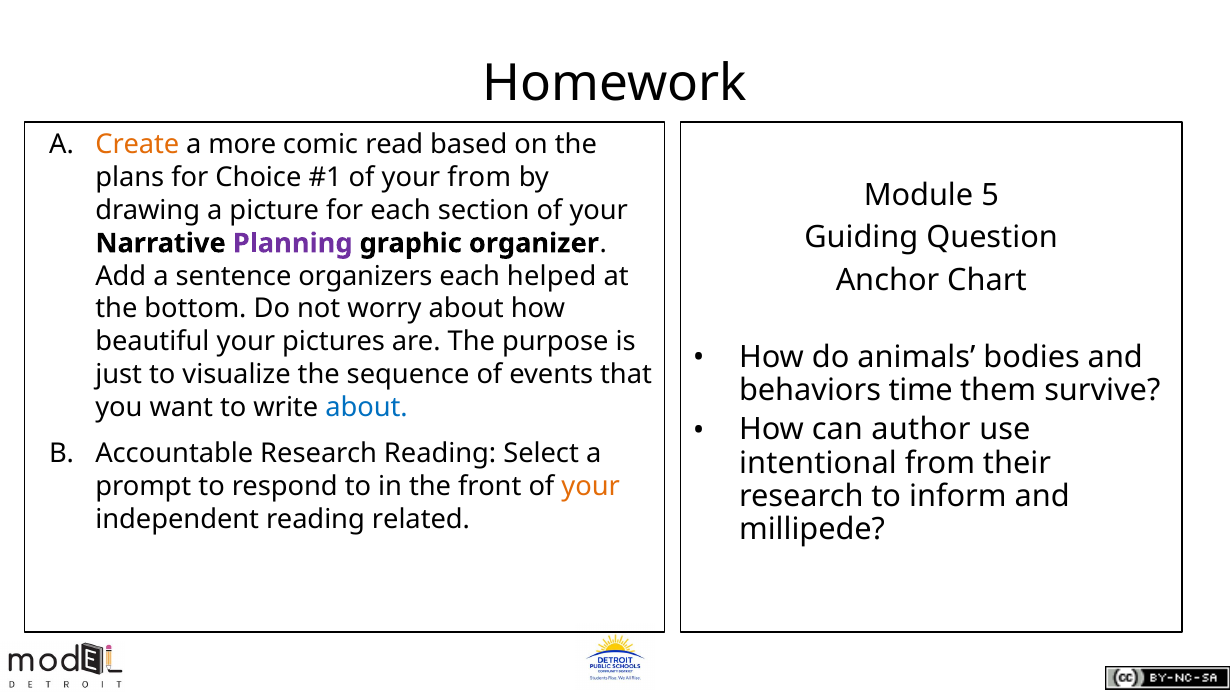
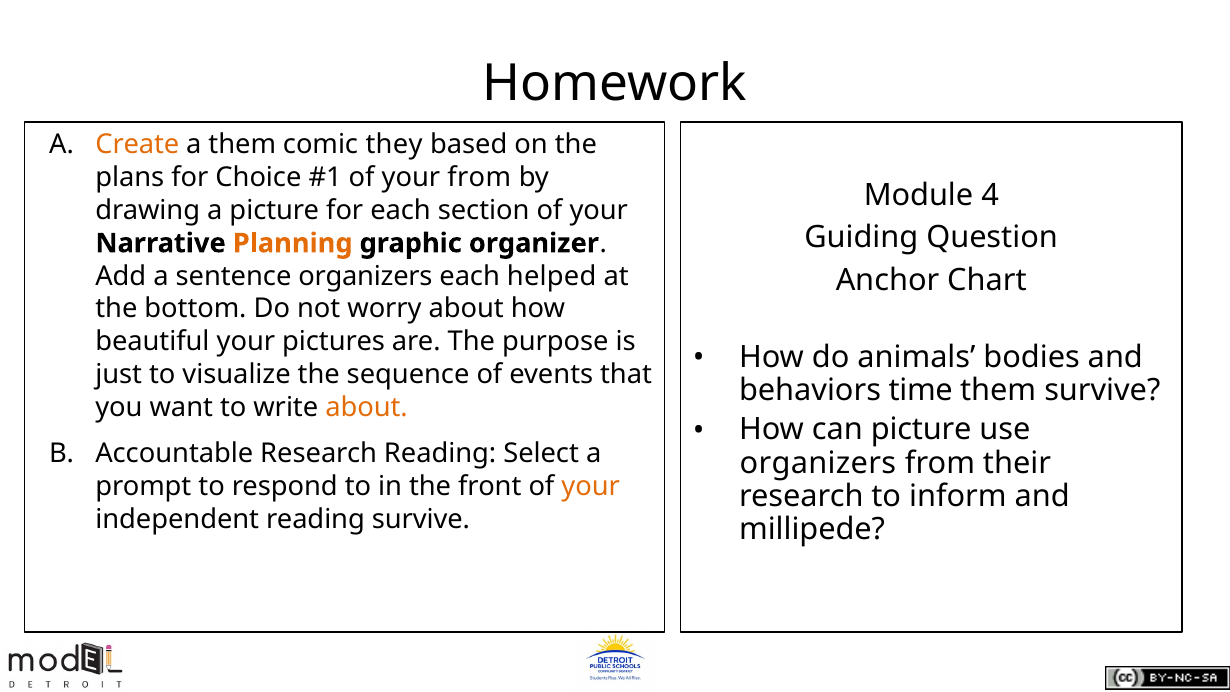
a more: more -> them
read: read -> they
5: 5 -> 4
Planning colour: purple -> orange
about at (367, 407) colour: blue -> orange
can author: author -> picture
intentional at (818, 463): intentional -> organizers
reading related: related -> survive
